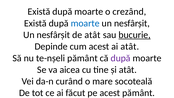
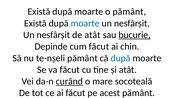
o crezând: crezând -> pământ
cum acest: acest -> făcut
ai atât: atât -> chin
după at (121, 58) colour: purple -> blue
va aicea: aicea -> făcut
curând underline: none -> present
